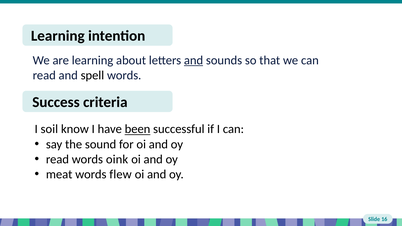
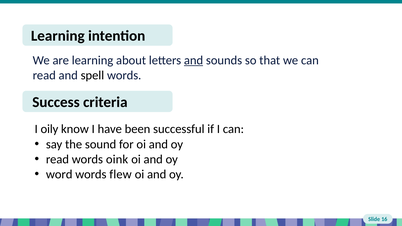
soil: soil -> oily
been underline: present -> none
meat: meat -> word
